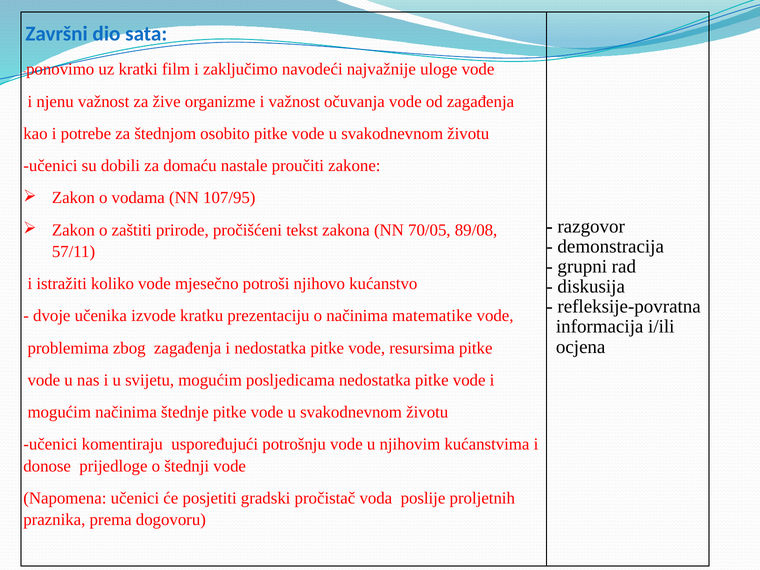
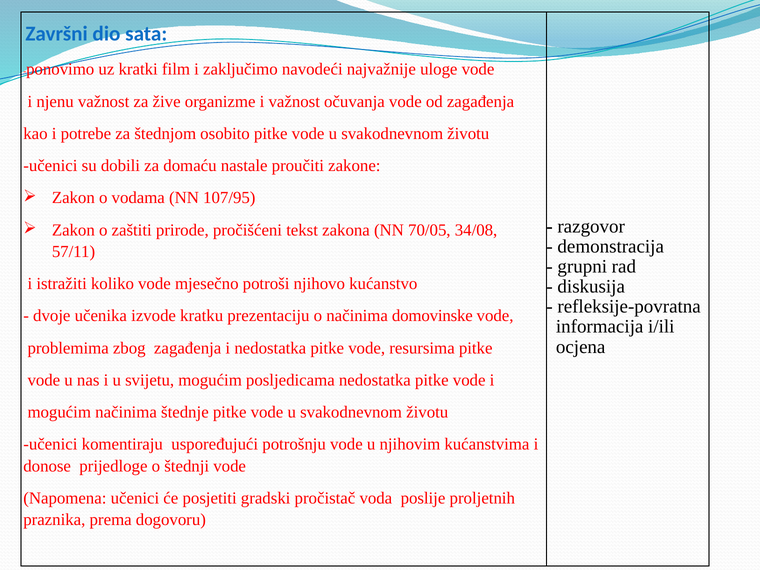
89/08: 89/08 -> 34/08
matematike: matematike -> domovinske
